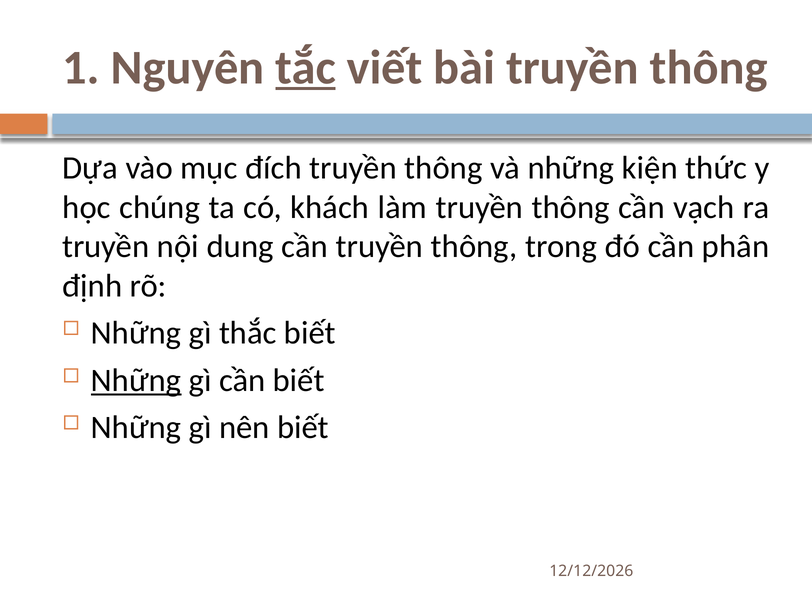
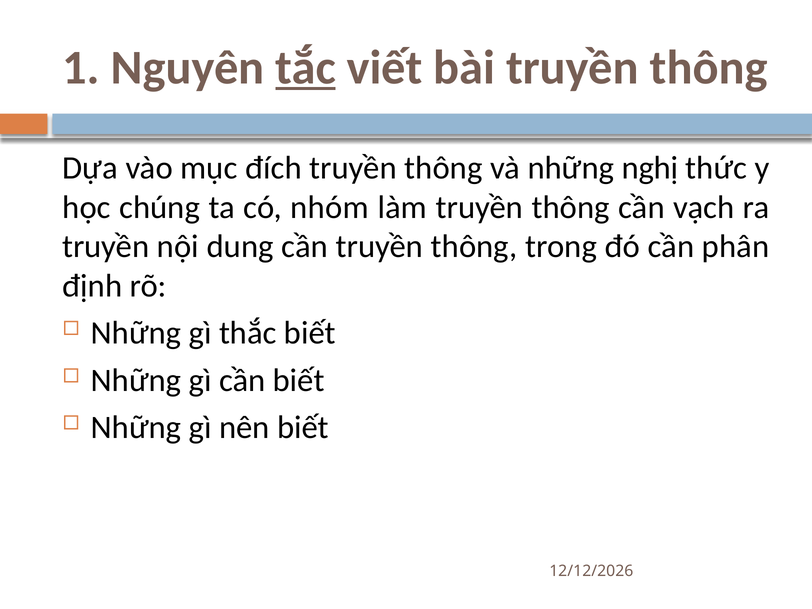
kiện: kiện -> nghị
khách: khách -> nhóm
Những at (136, 380) underline: present -> none
